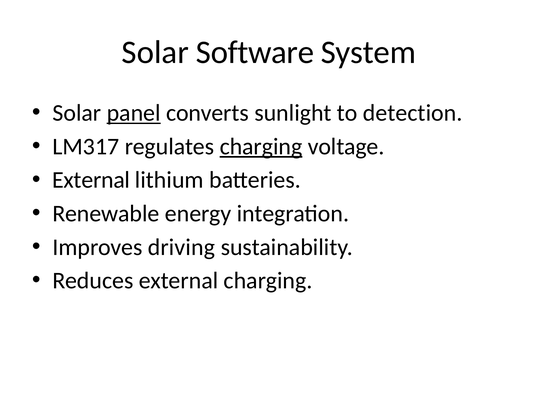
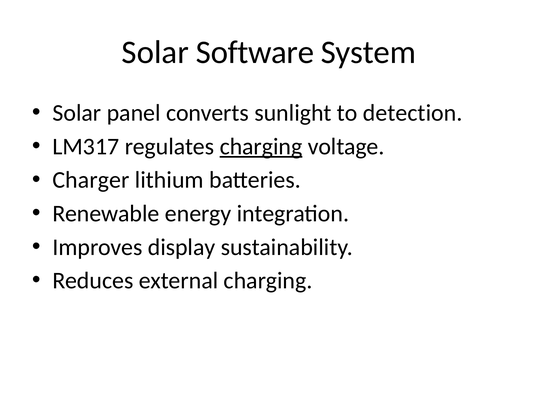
panel underline: present -> none
External at (91, 180): External -> Charger
driving: driving -> display
